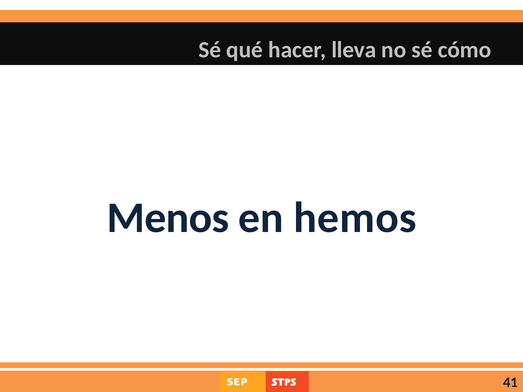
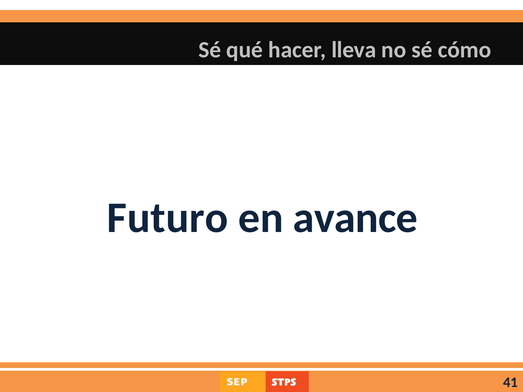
Menos: Menos -> Futuro
hemos: hemos -> avance
